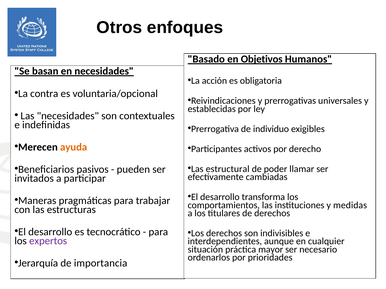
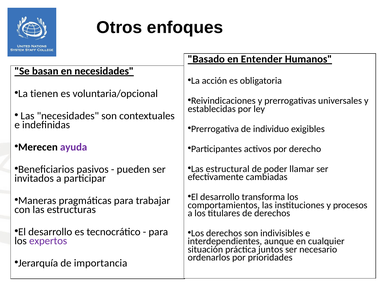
Objetivos: Objetivos -> Entender
contra: contra -> tienen
ayuda colour: orange -> purple
medidas: medidas -> procesos
mayor: mayor -> juntos
